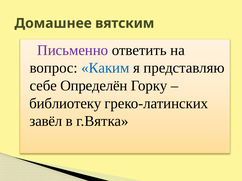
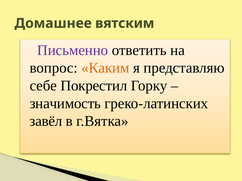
Каким colour: blue -> orange
Определён: Определён -> Покрестил
библиотеку: библиотеку -> значимость
